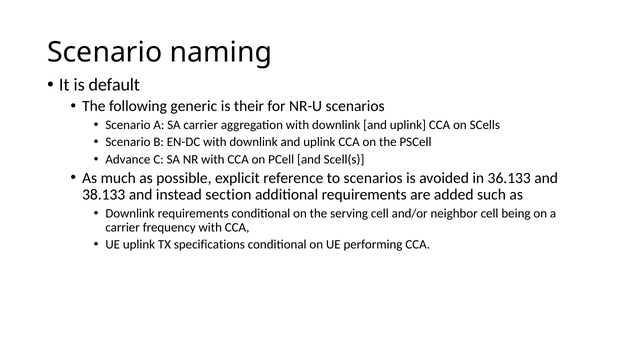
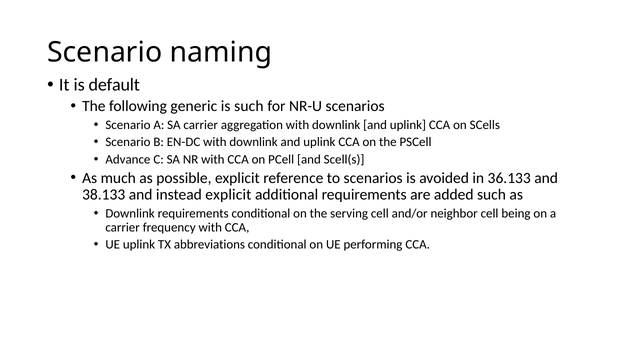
is their: their -> such
instead section: section -> explicit
specifications: specifications -> abbreviations
